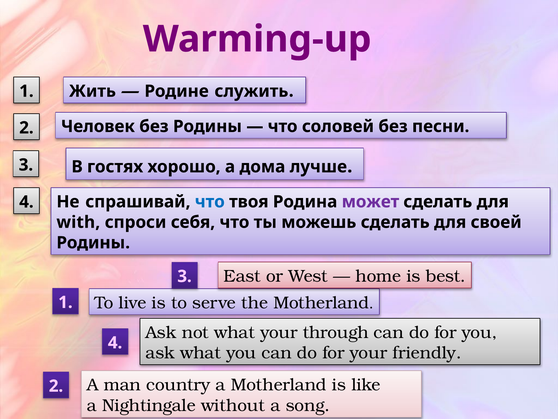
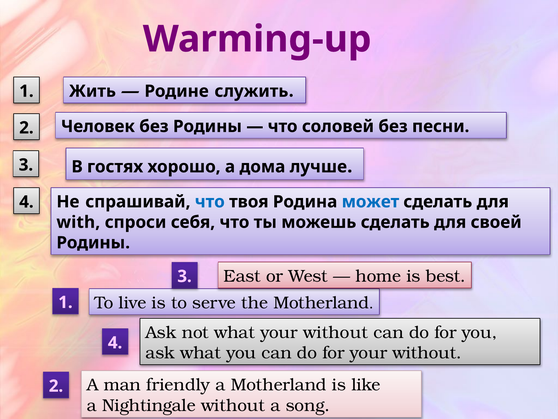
может colour: purple -> blue
what your through: through -> without
for your friendly: friendly -> without
country: country -> friendly
